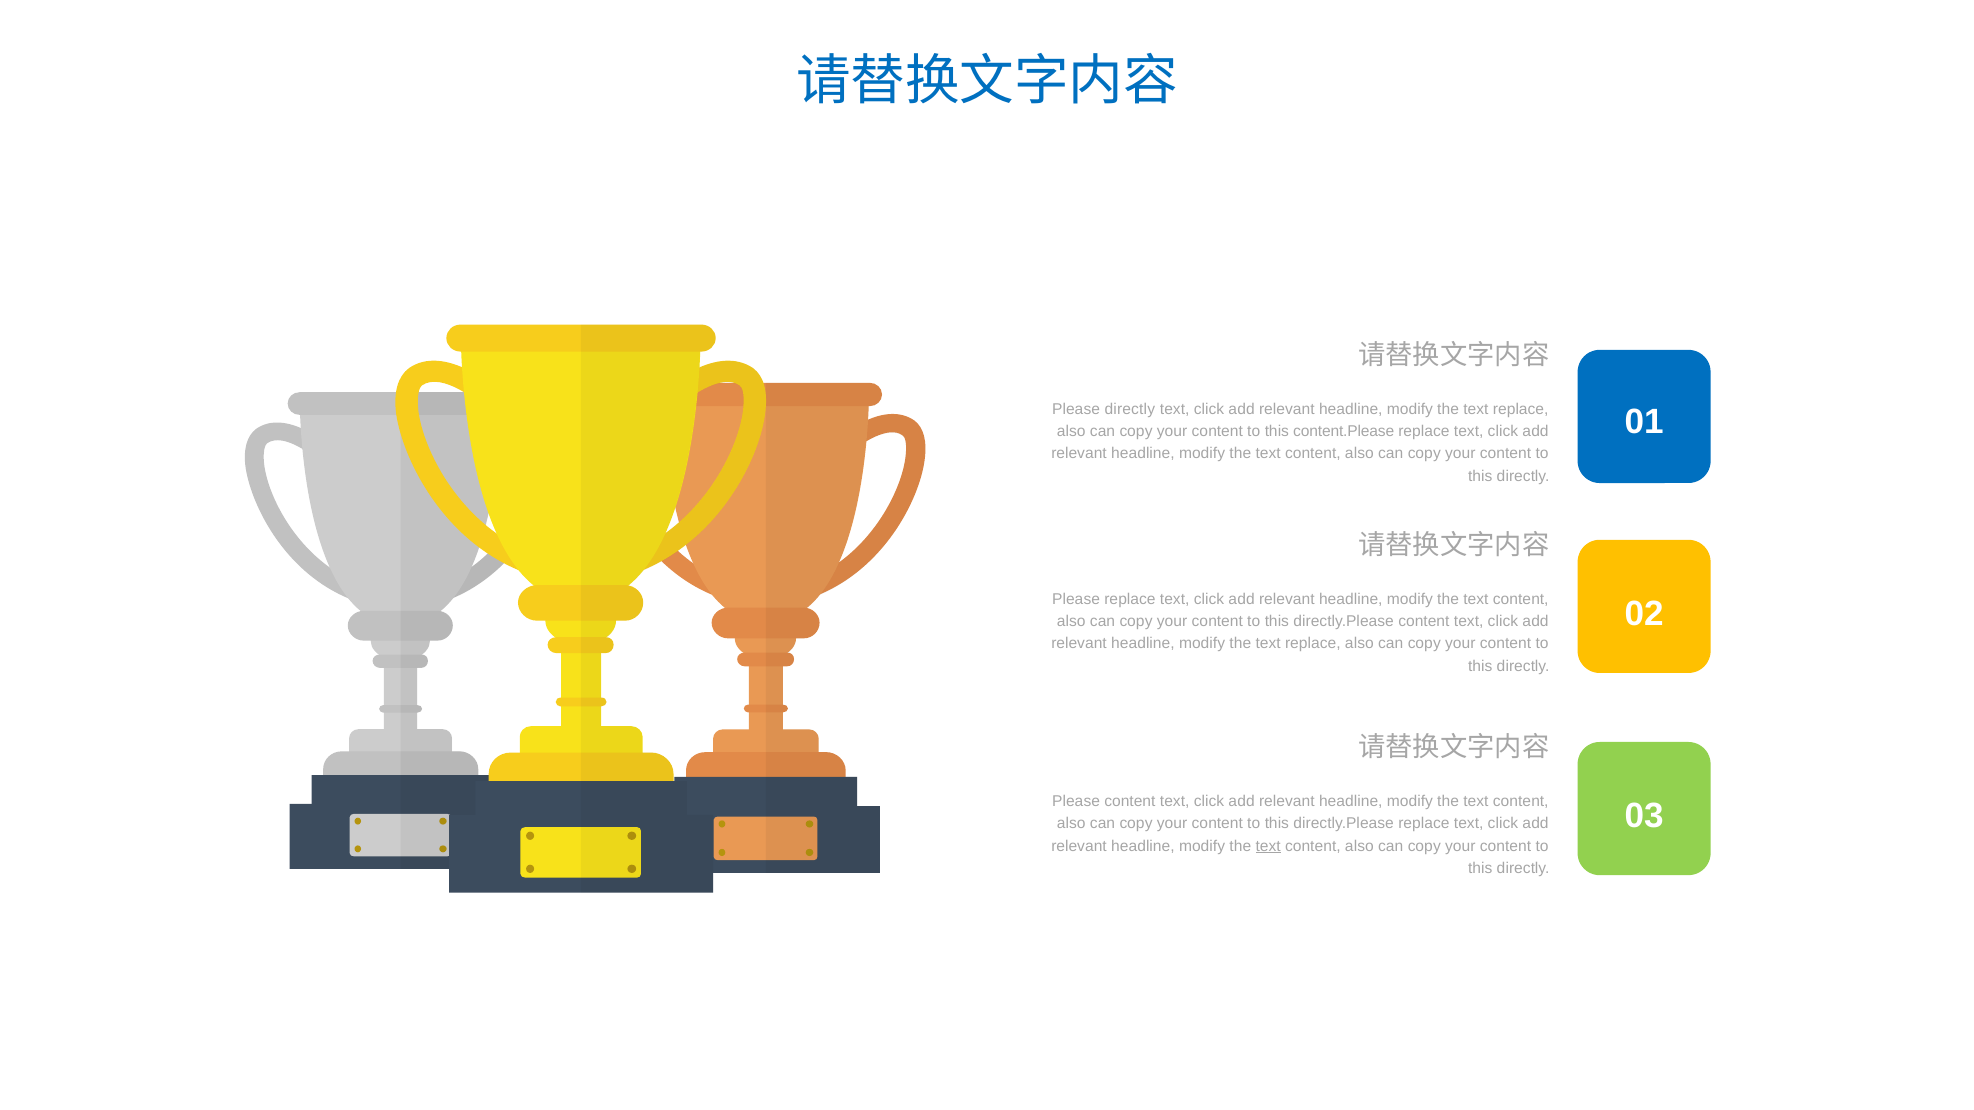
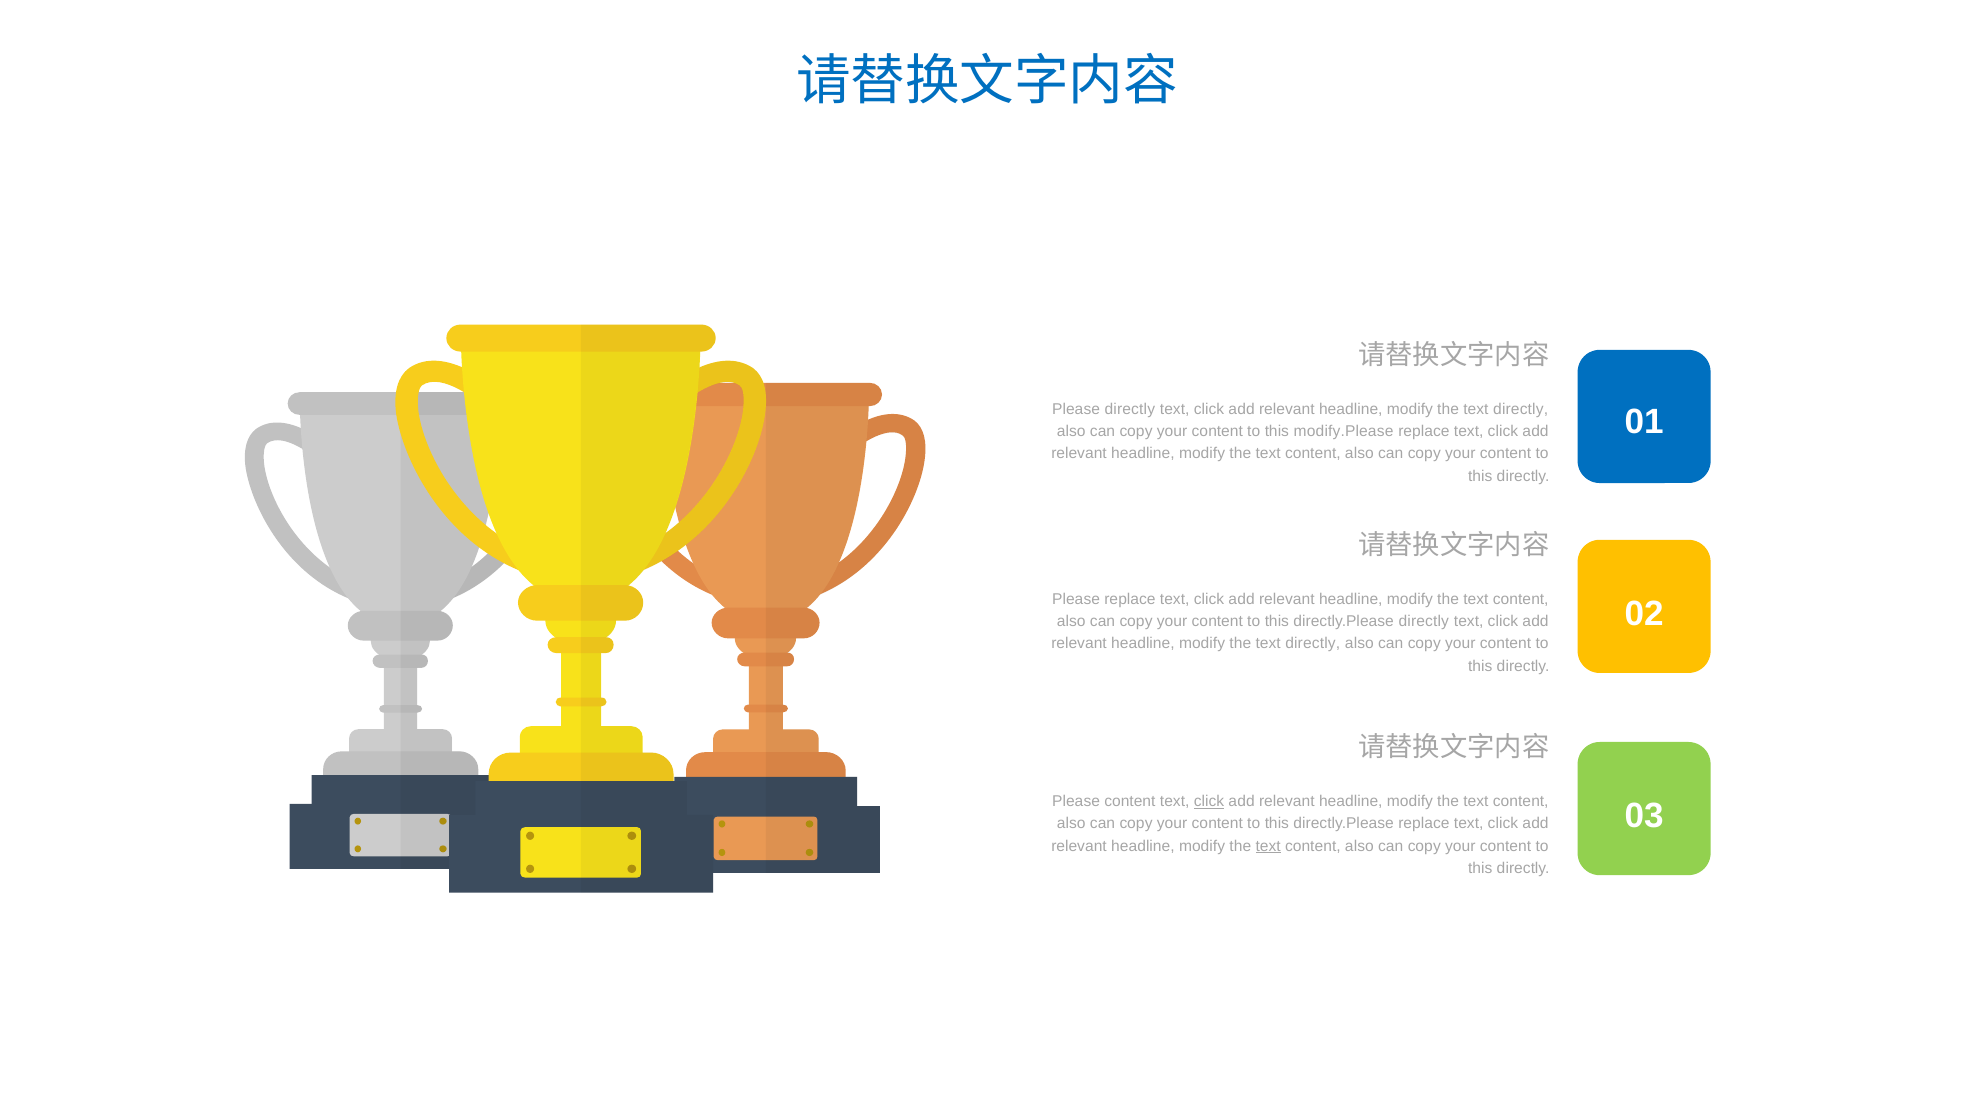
replace at (1521, 409): replace -> directly
content.Please: content.Please -> modify.Please
directly.Please content: content -> directly
replace at (1313, 644): replace -> directly
click at (1209, 802) underline: none -> present
